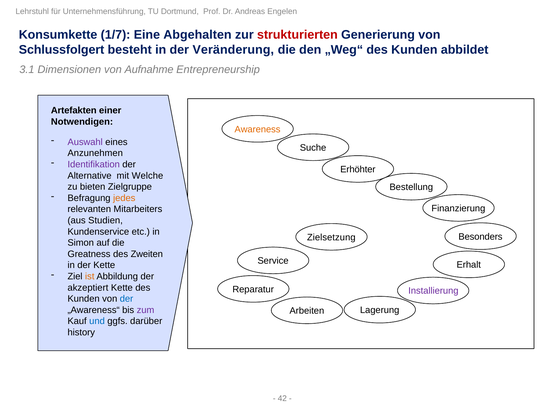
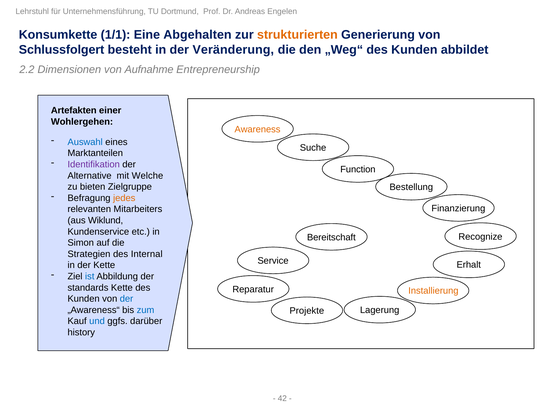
1/7: 1/7 -> 1/1
strukturierten colour: red -> orange
3.1: 3.1 -> 2.2
Notwendigen: Notwendigen -> Wohlergehen
Auswahl colour: purple -> blue
Anzunehmen: Anzunehmen -> Marktanteilen
Erhöhter: Erhöhter -> Function
Studien: Studien -> Wiklund
Besonders: Besonders -> Recognize
Zielsetzung: Zielsetzung -> Bereitschaft
Greatness: Greatness -> Strategien
Zweiten: Zweiten -> Internal
ist colour: orange -> blue
akzeptiert: akzeptiert -> standards
Installierung colour: purple -> orange
zum colour: purple -> blue
Arbeiten: Arbeiten -> Projekte
